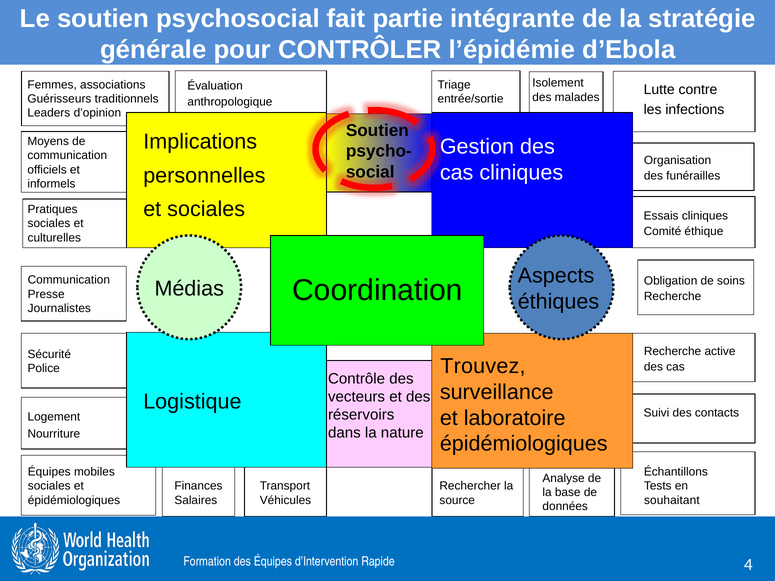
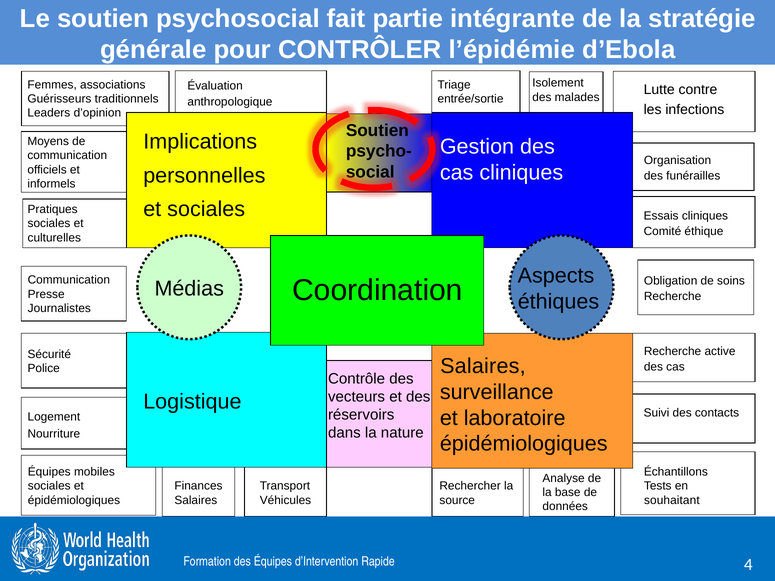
Trouvez at (483, 367): Trouvez -> Salaires
